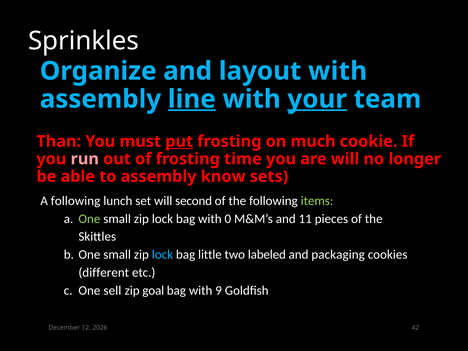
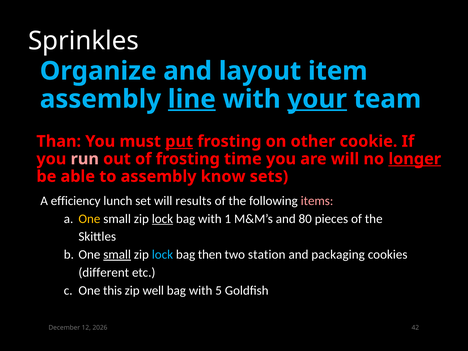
layout with: with -> item
much: much -> other
longer underline: none -> present
A following: following -> efficiency
second: second -> results
items colour: light green -> pink
One at (89, 219) colour: light green -> yellow
lock at (162, 219) underline: none -> present
0: 0 -> 1
11: 11 -> 80
small at (117, 255) underline: none -> present
little: little -> then
labeled: labeled -> station
sell: sell -> this
goal: goal -> well
9: 9 -> 5
